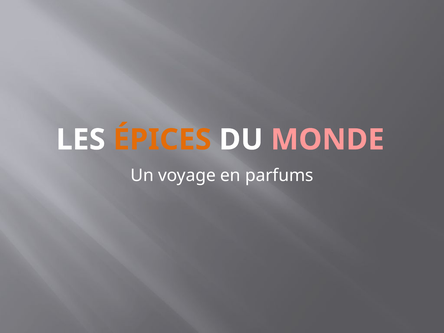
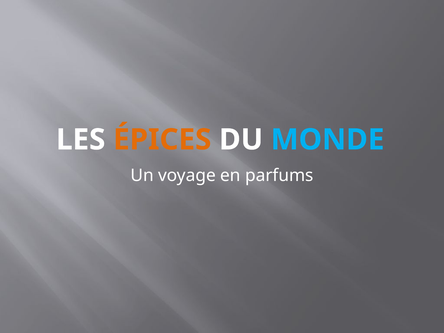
MONDE colour: pink -> light blue
